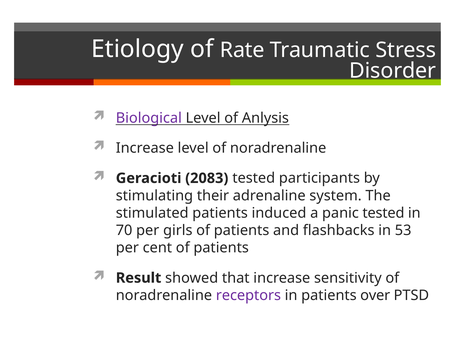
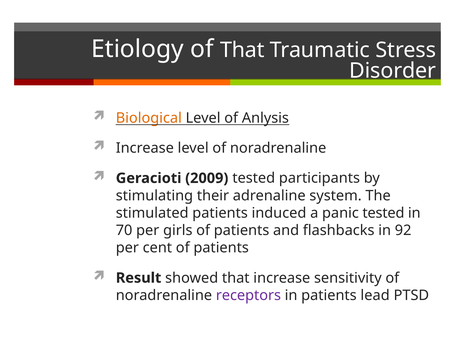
of Rate: Rate -> That
Biological colour: purple -> orange
2083: 2083 -> 2009
53: 53 -> 92
over: over -> lead
